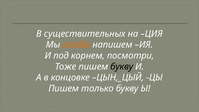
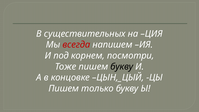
всегда colour: orange -> red
